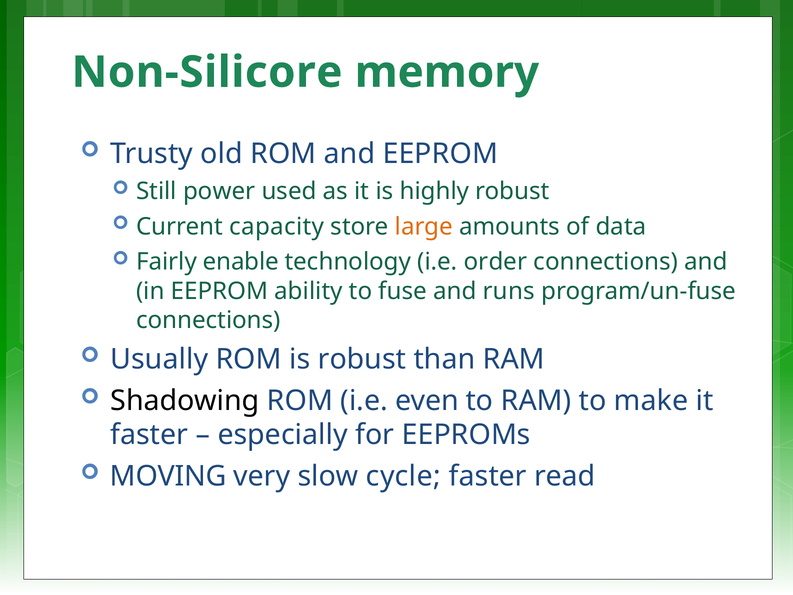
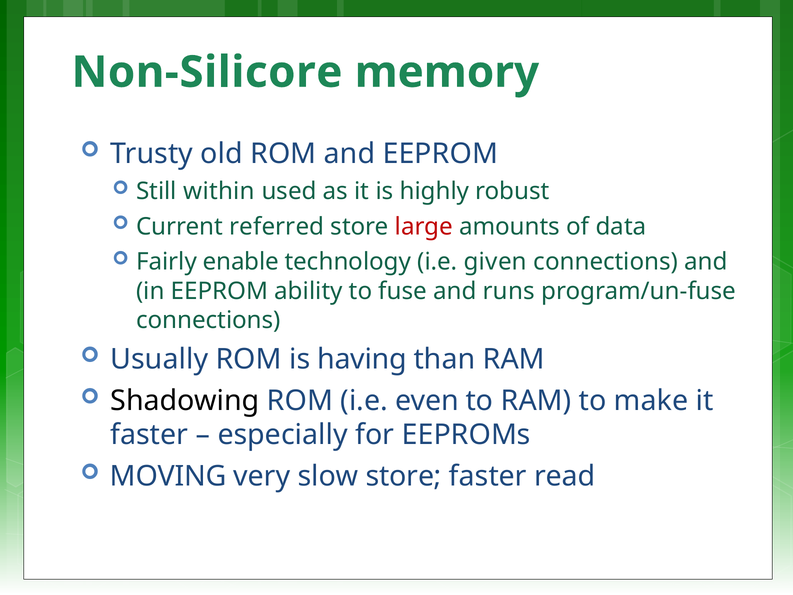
power: power -> within
capacity: capacity -> referred
large colour: orange -> red
order: order -> given
is robust: robust -> having
slow cycle: cycle -> store
